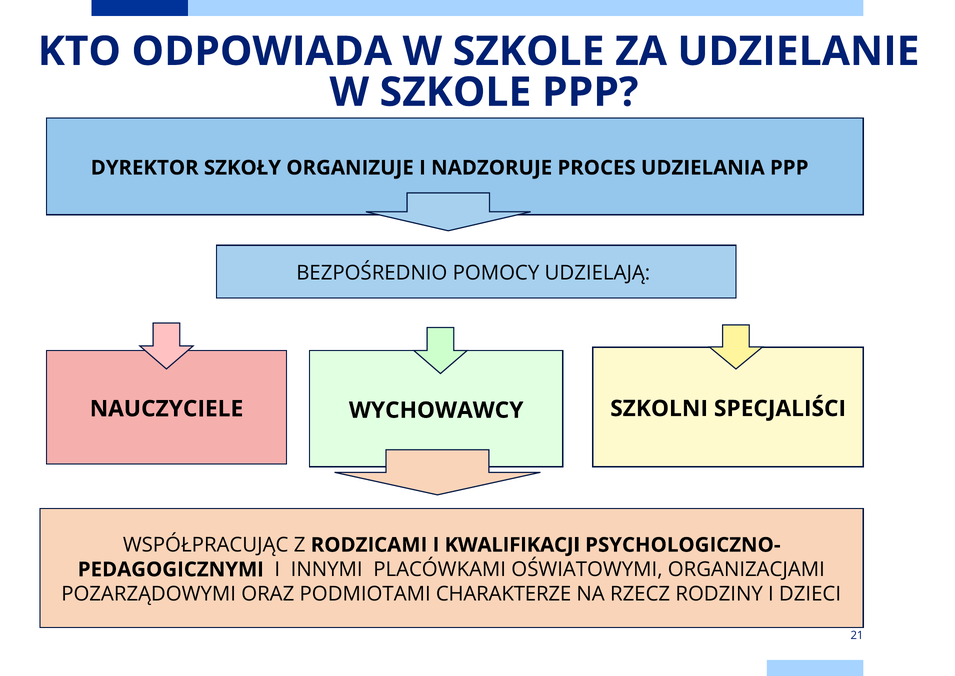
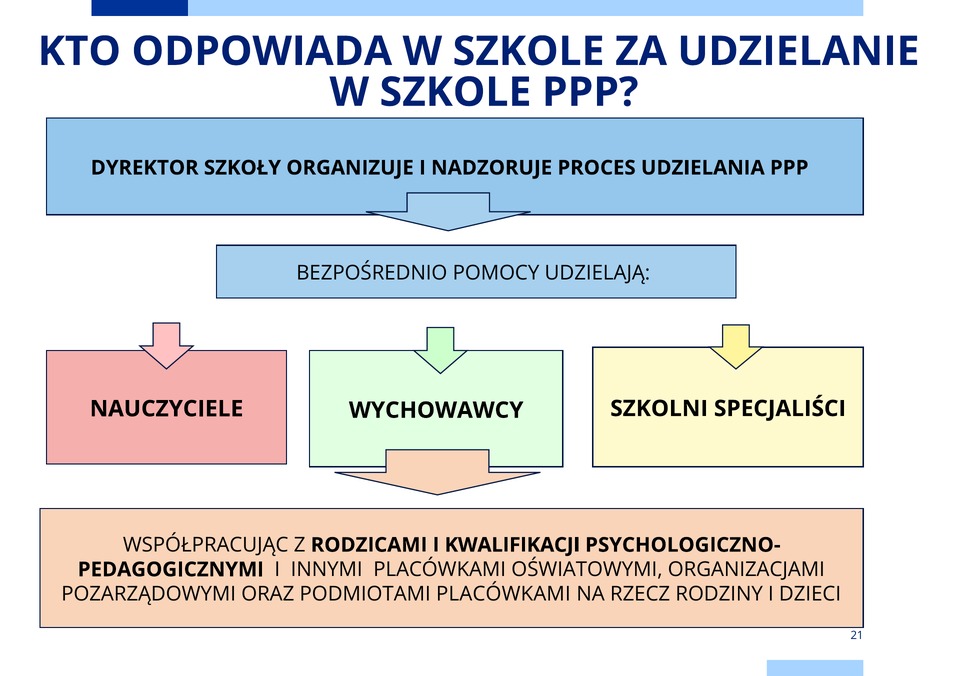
PODMIOTAMI CHARAKTERZE: CHARAKTERZE -> PLACÓWKAMI
